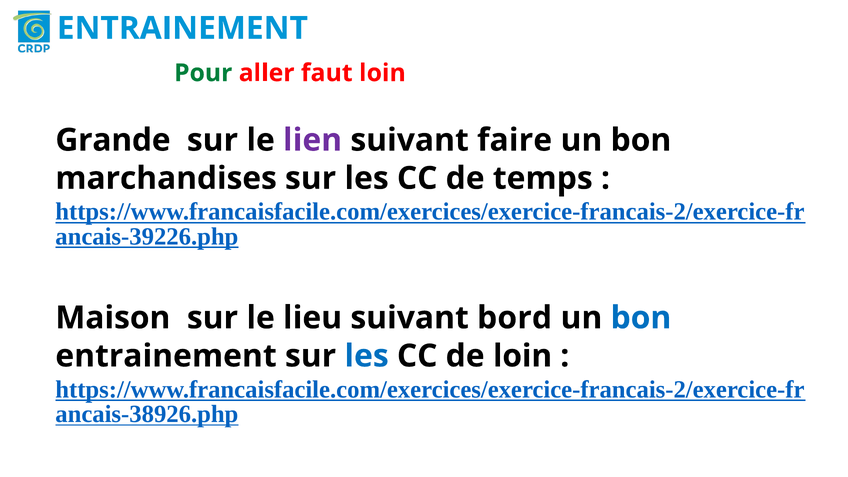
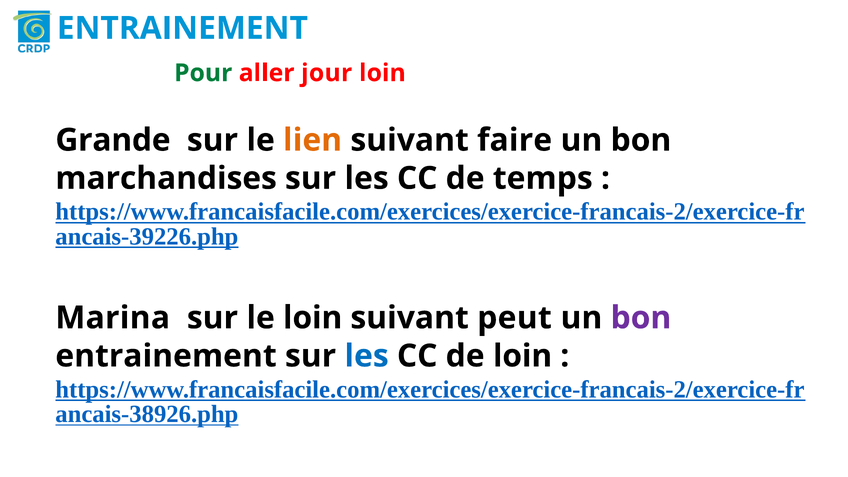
faut: faut -> jour
lien colour: purple -> orange
Maison: Maison -> Marina
le lieu: lieu -> loin
bord: bord -> peut
bon at (641, 318) colour: blue -> purple
